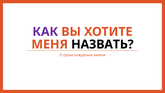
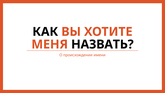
КАК colour: purple -> black
